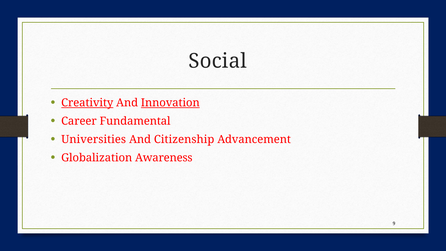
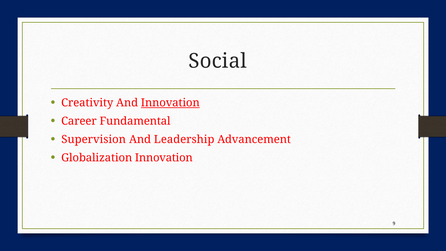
Creativity underline: present -> none
Universities: Universities -> Supervision
Citizenship: Citizenship -> Leadership
Globalization Awareness: Awareness -> Innovation
